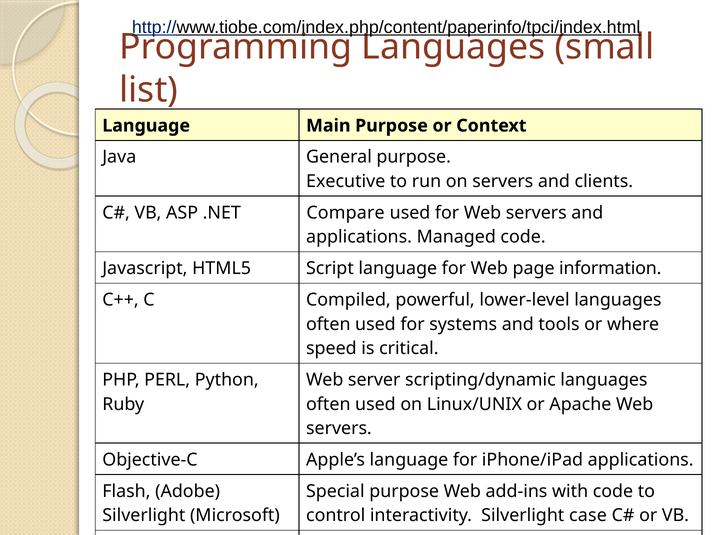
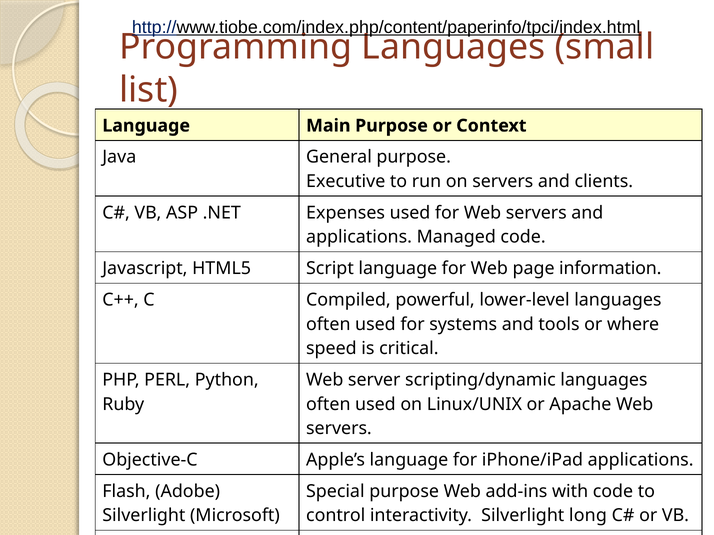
Compare: Compare -> Expenses
case: case -> long
